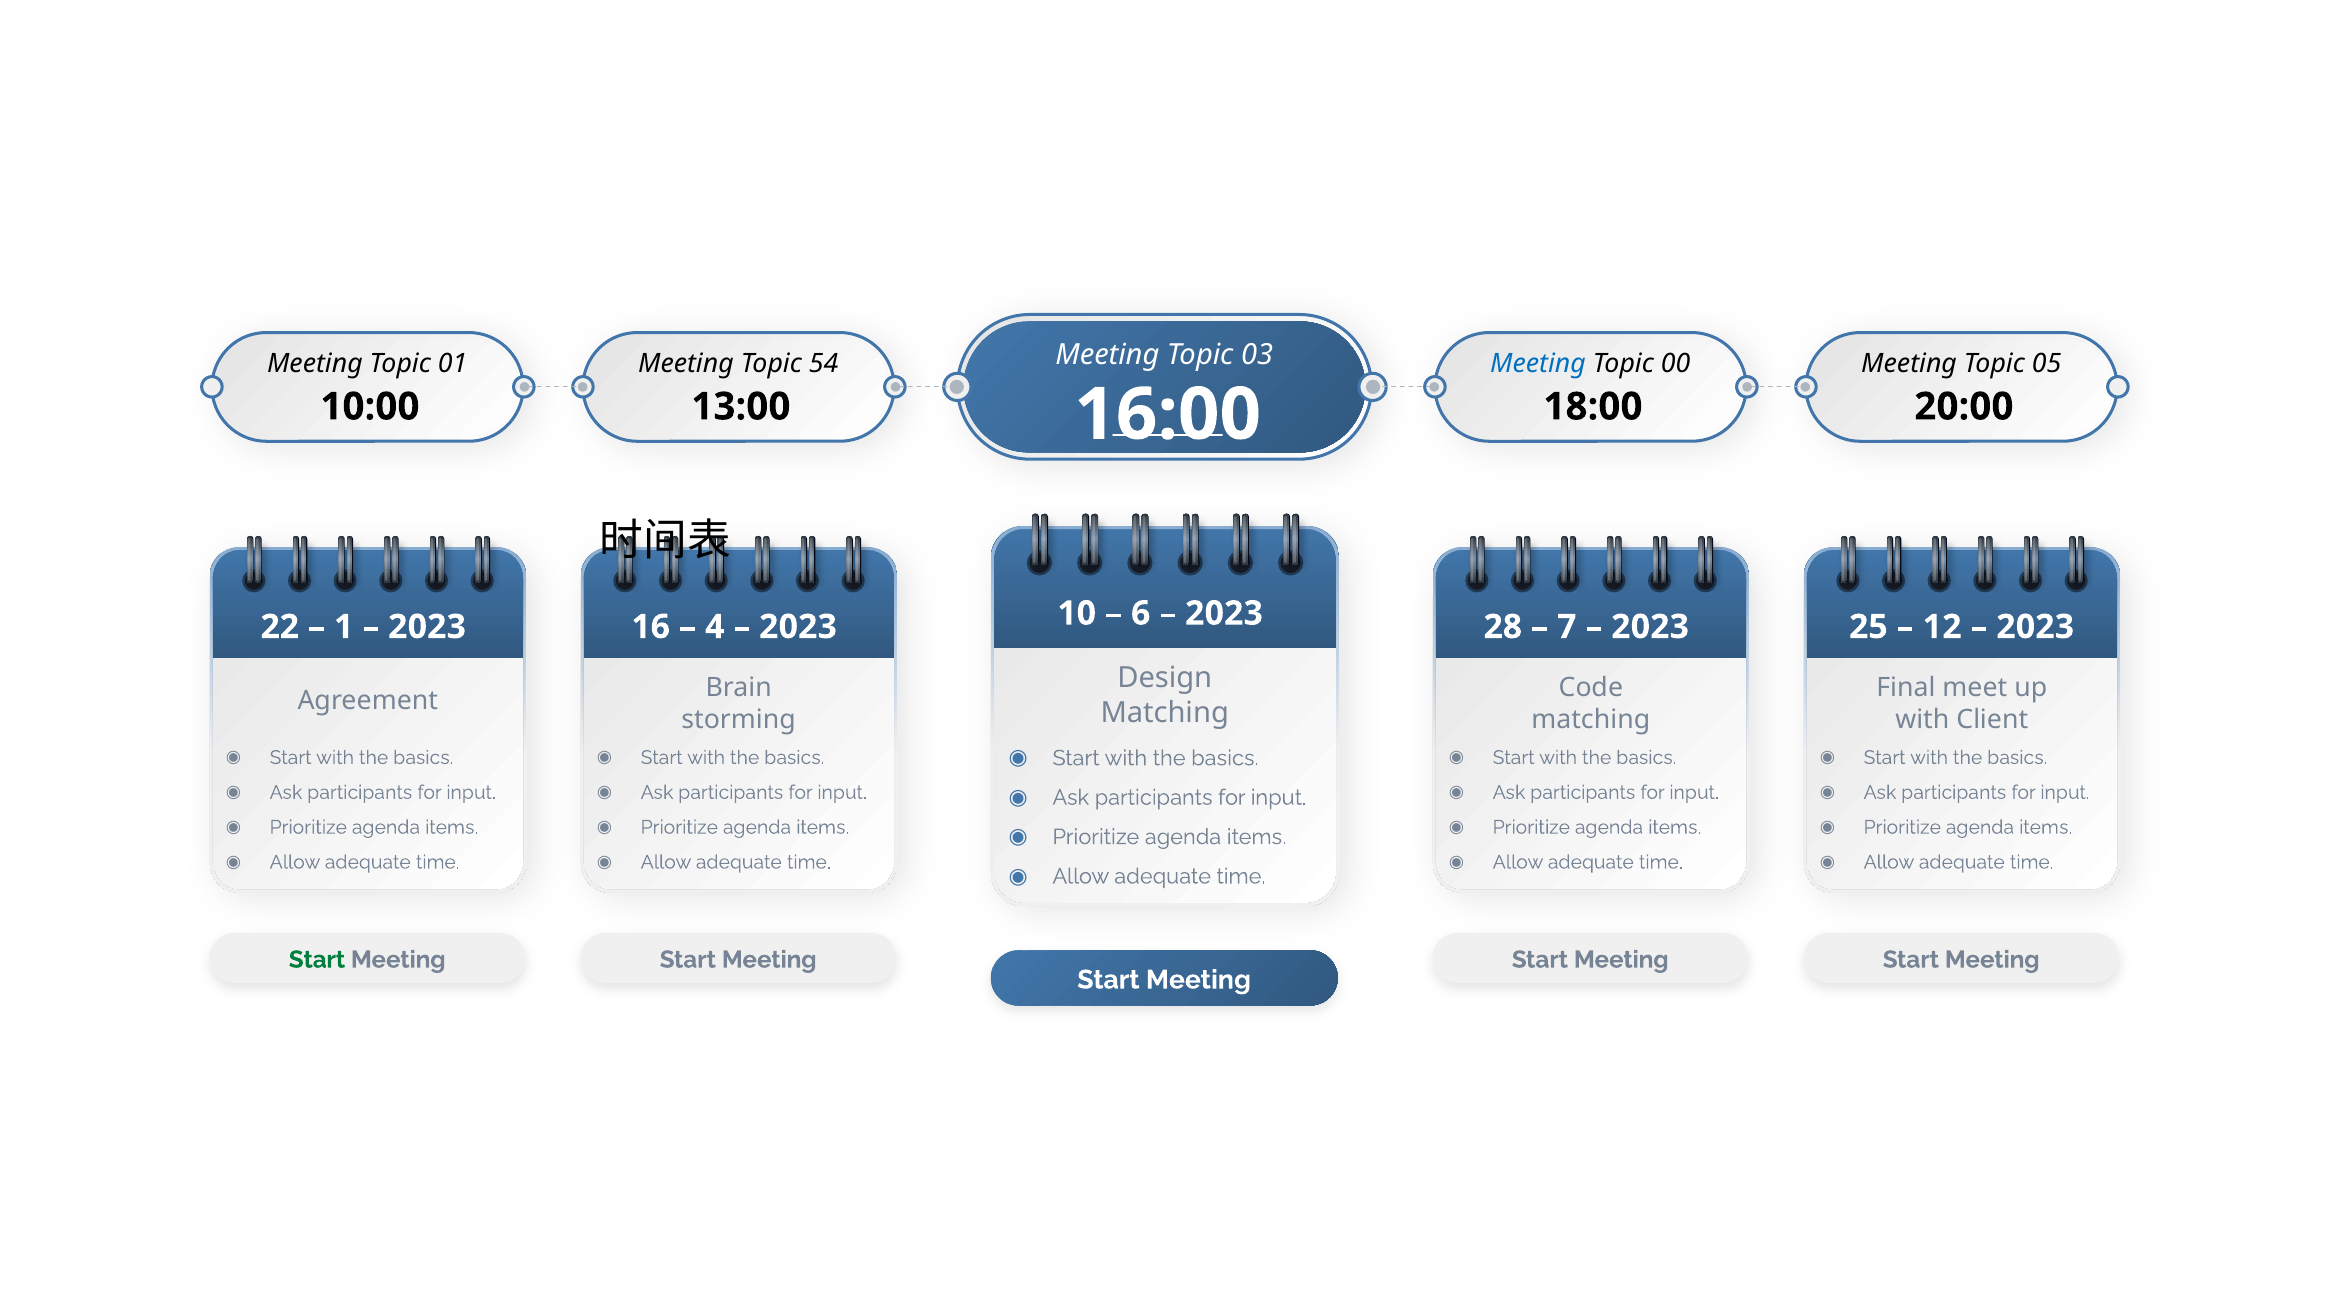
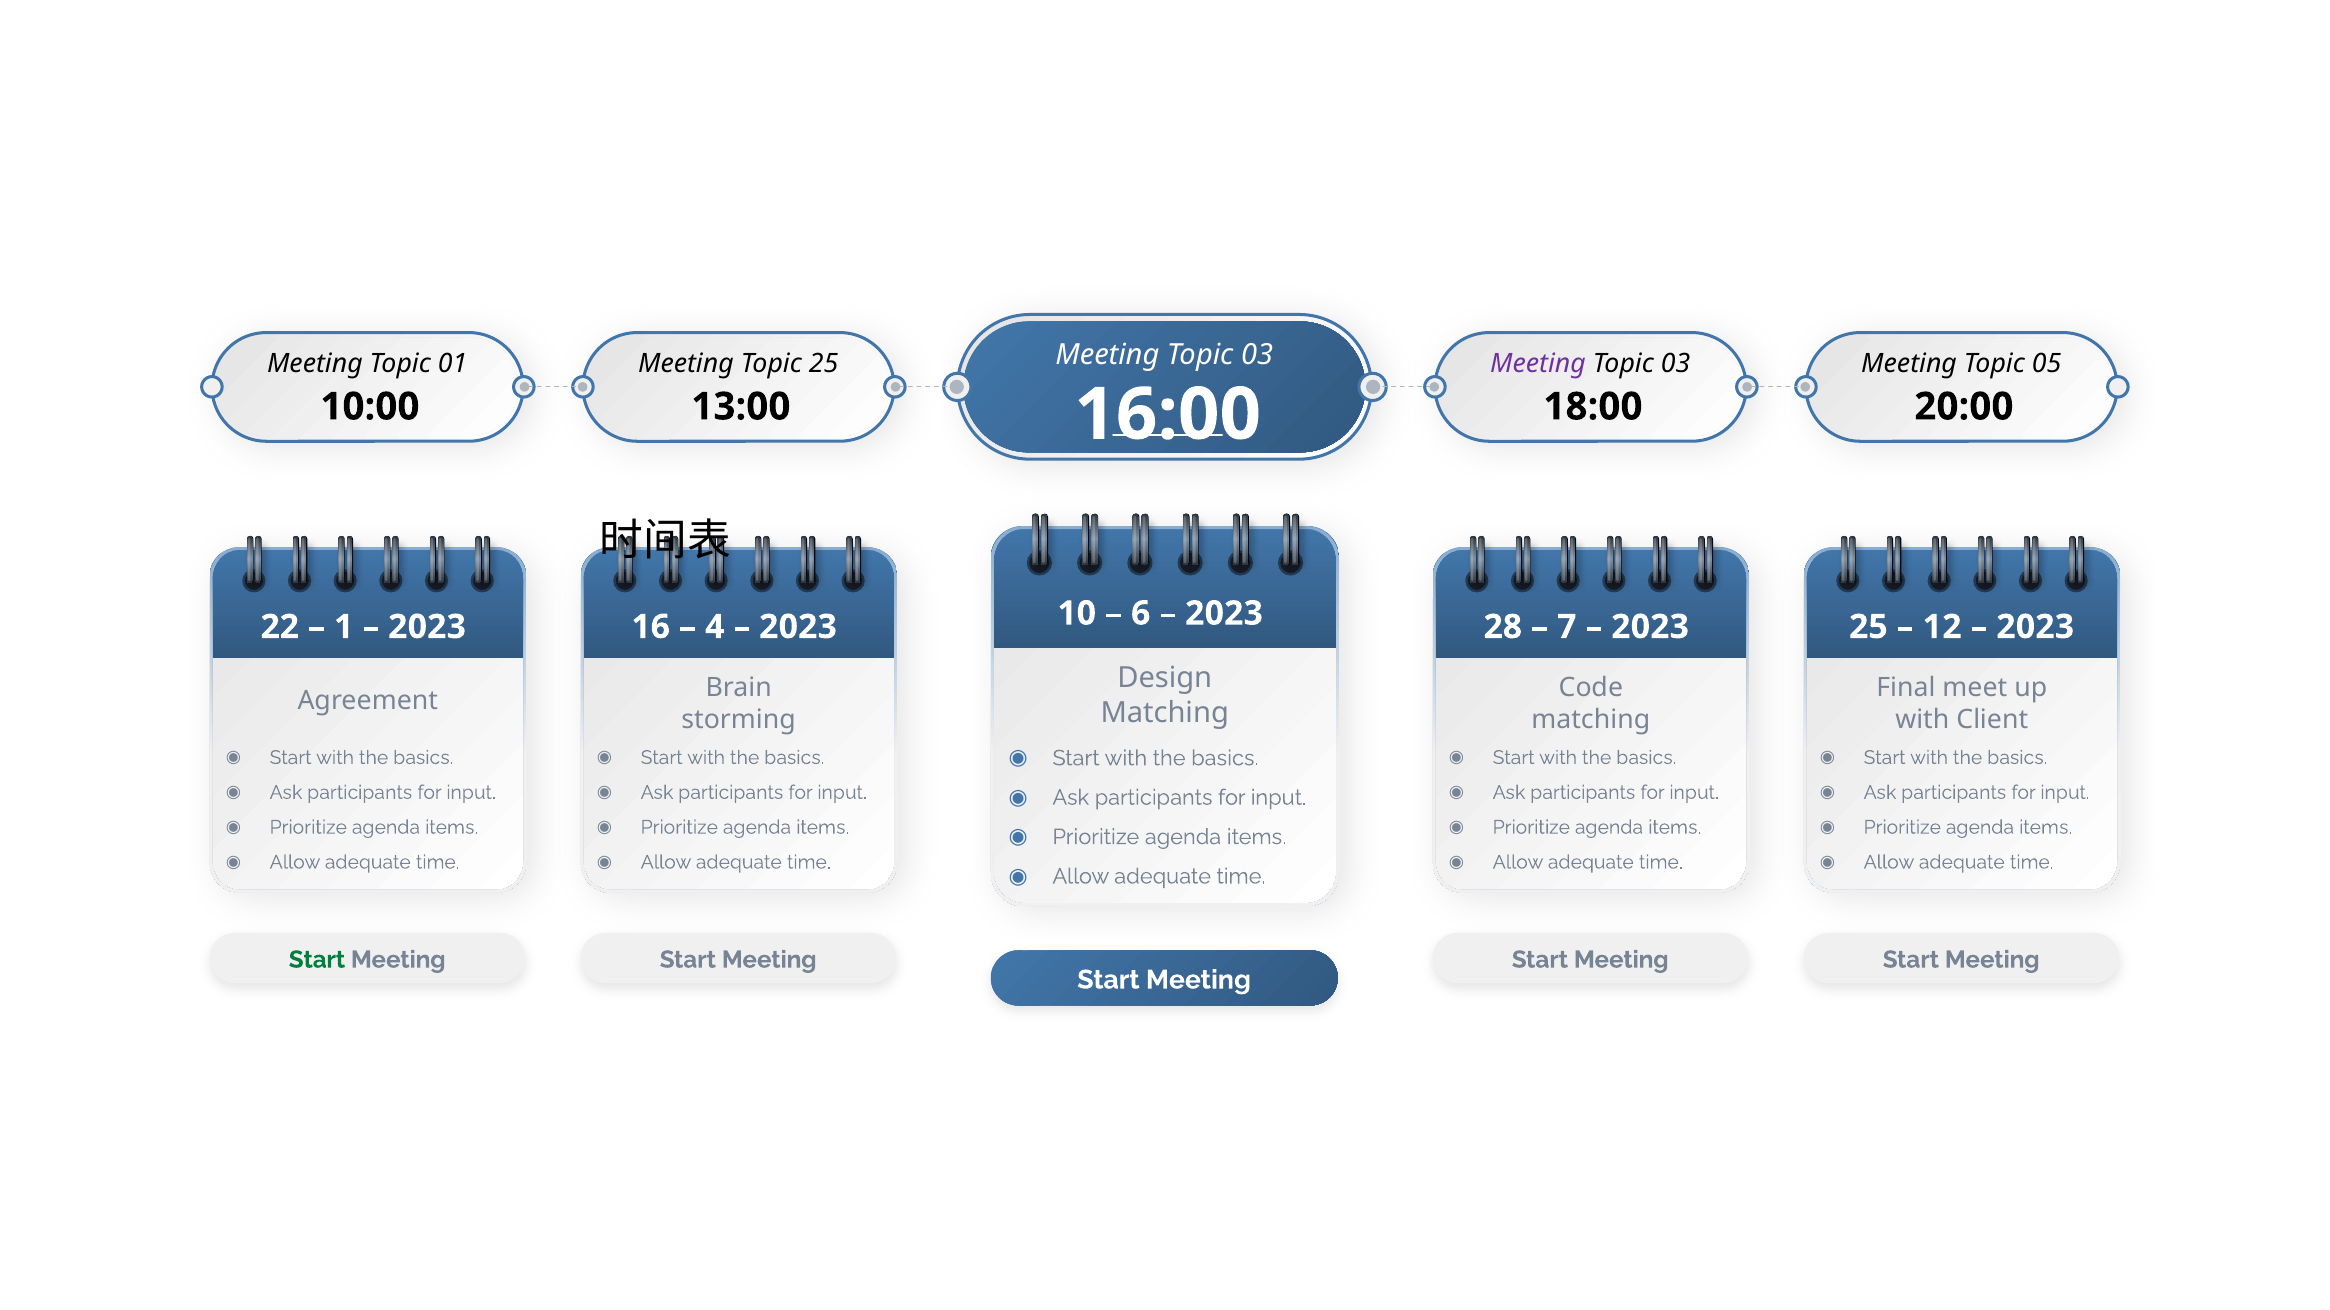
Topic 54: 54 -> 25
Meeting at (1538, 364) colour: blue -> purple
00 at (1676, 364): 00 -> 03
